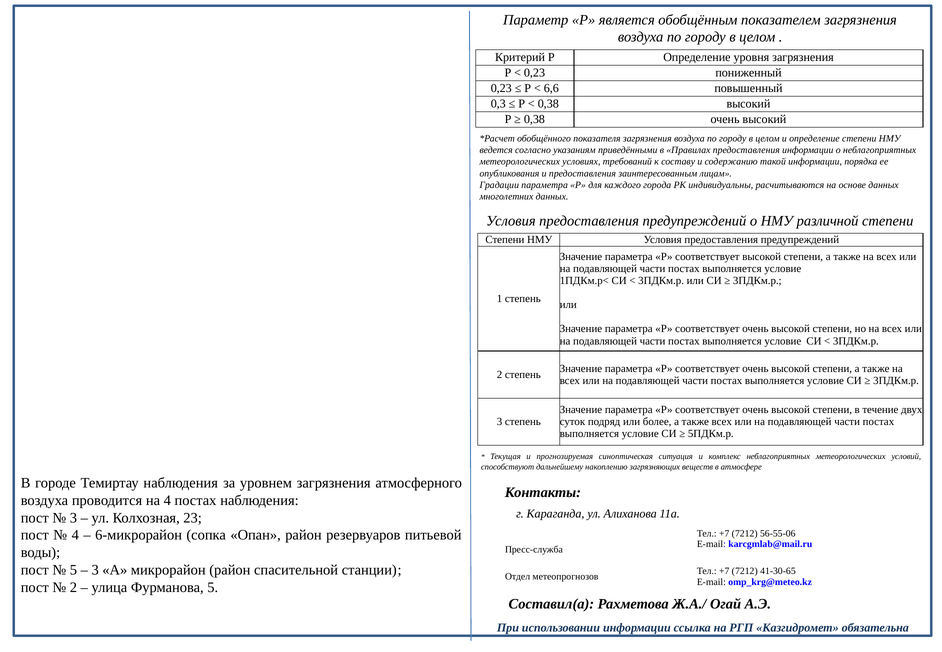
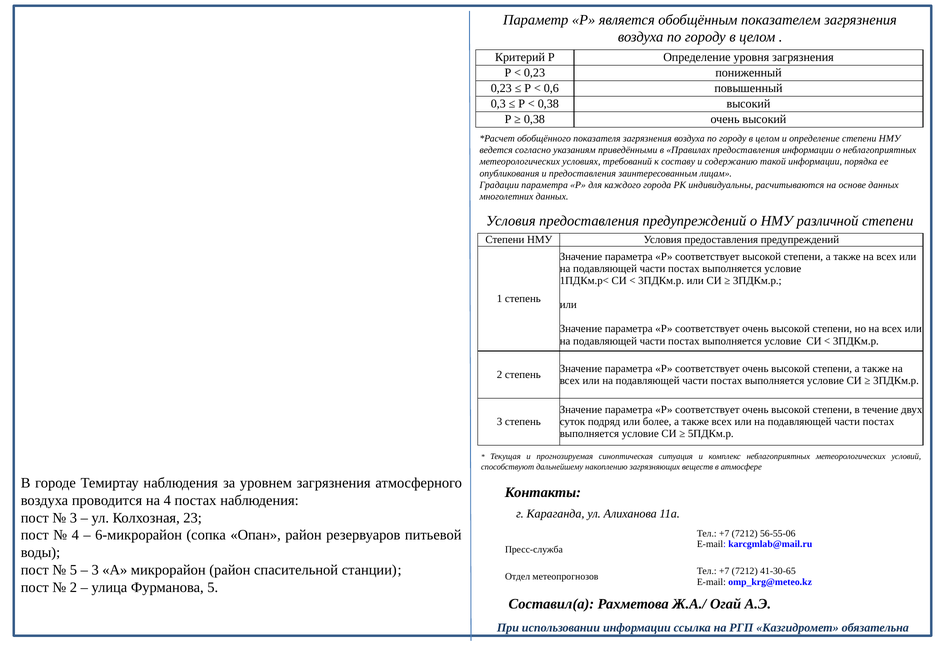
6,6: 6,6 -> 0,6
